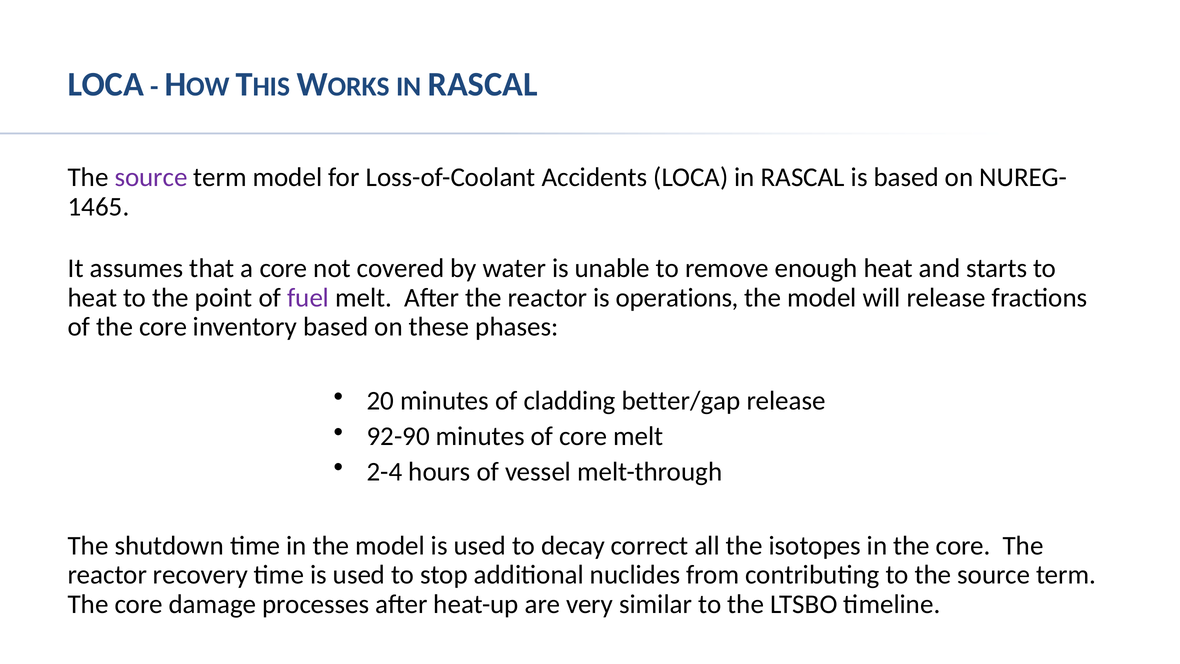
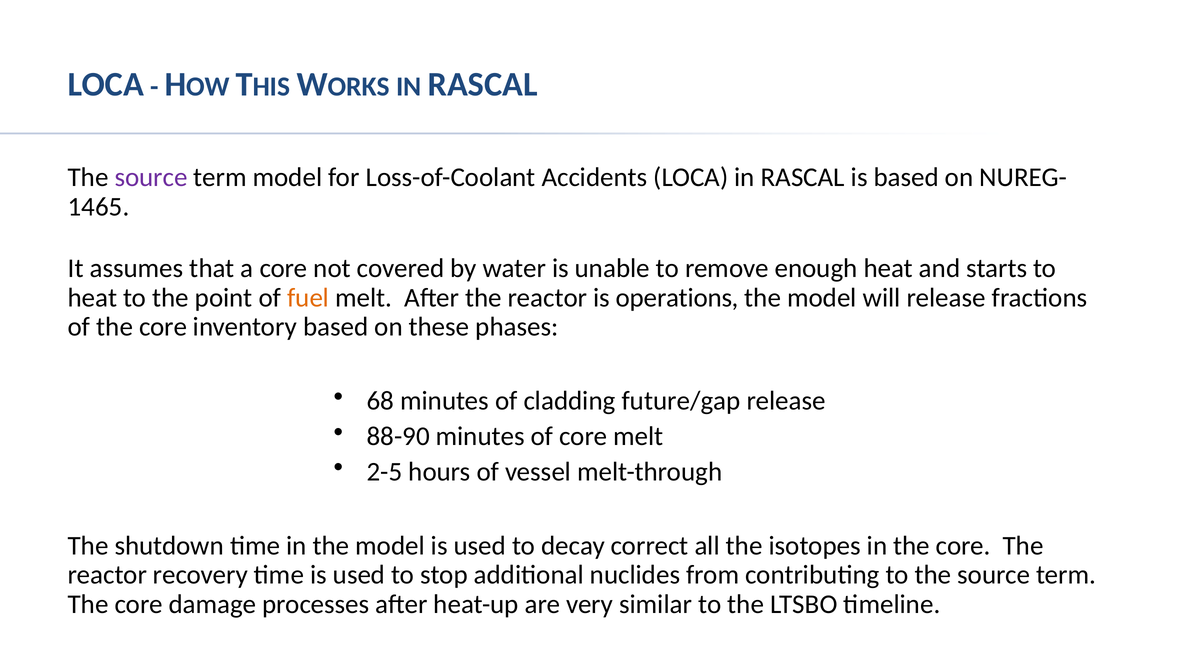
fuel colour: purple -> orange
20: 20 -> 68
better/gap: better/gap -> future/gap
92-90: 92-90 -> 88-90
2-4: 2-4 -> 2-5
